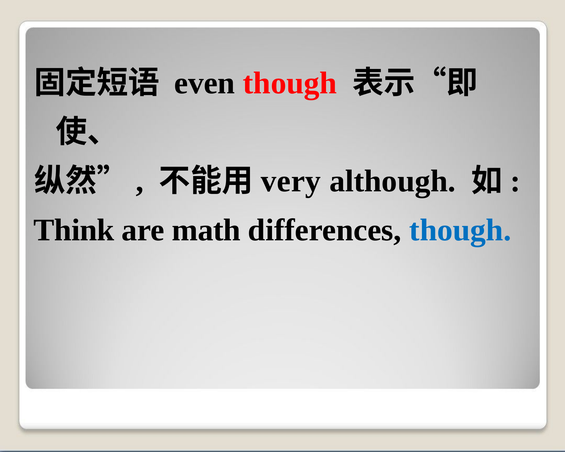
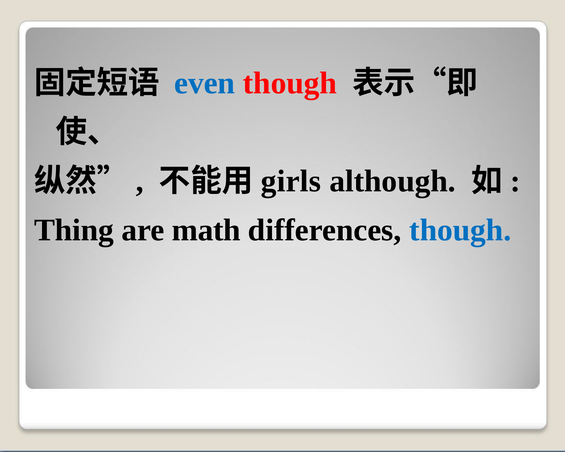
even colour: black -> blue
very: very -> girls
Think: Think -> Thing
